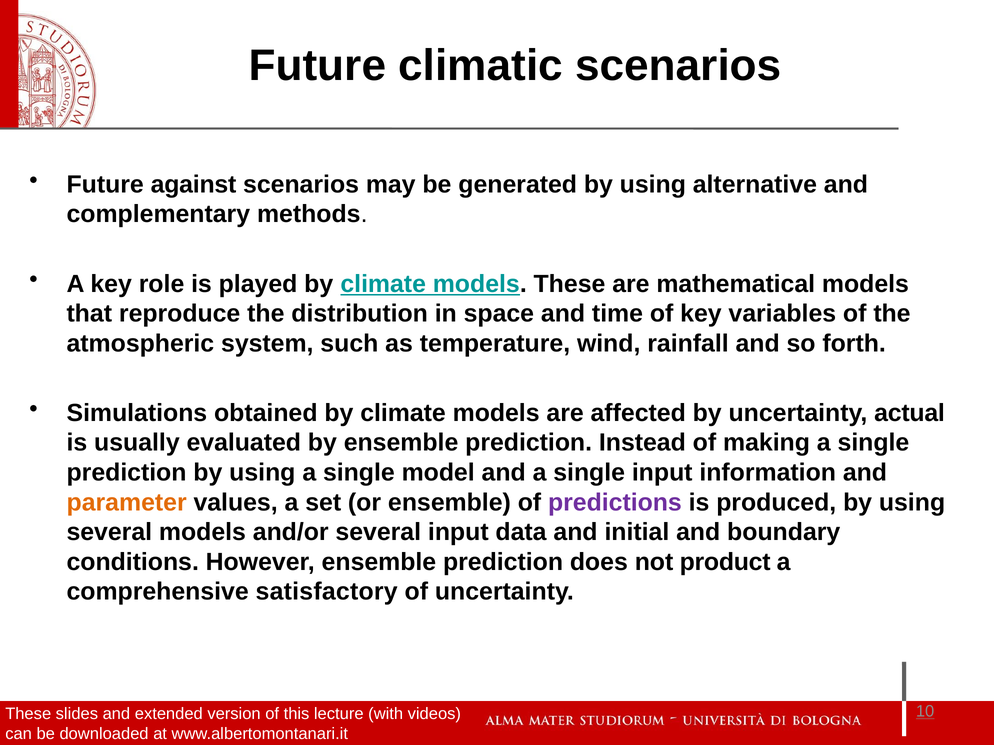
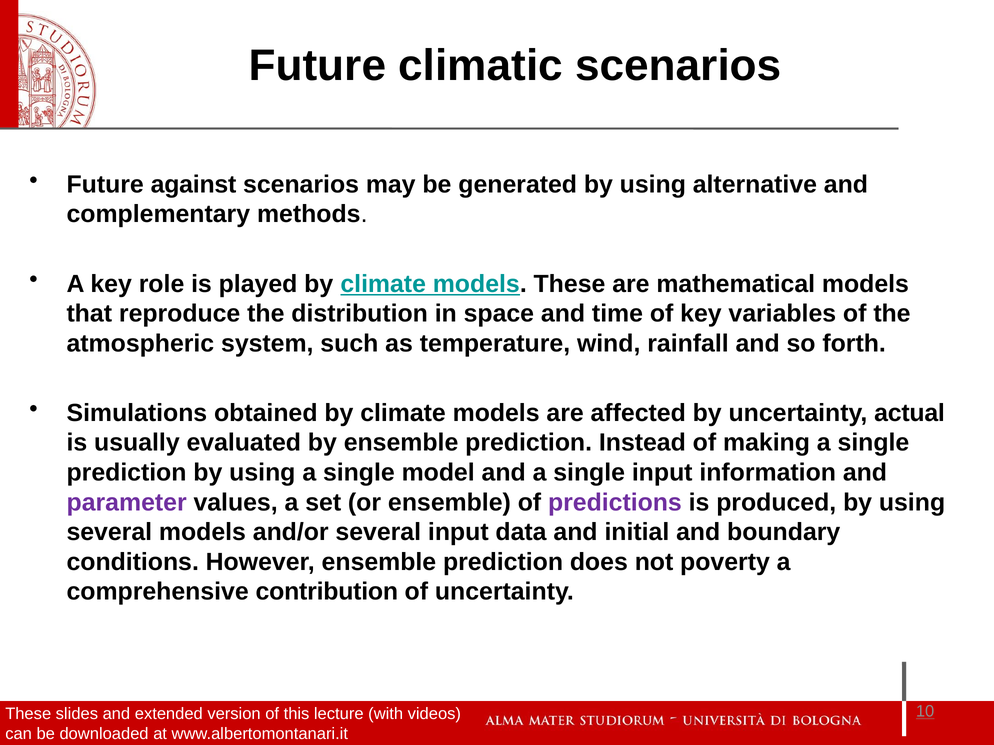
parameter colour: orange -> purple
product: product -> poverty
satisfactory: satisfactory -> contribution
